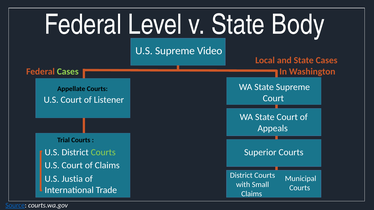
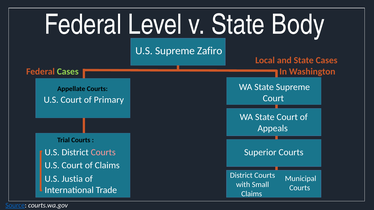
Video: Video -> Zafiro
Listener: Listener -> Primary
Courts at (103, 153) colour: light green -> pink
